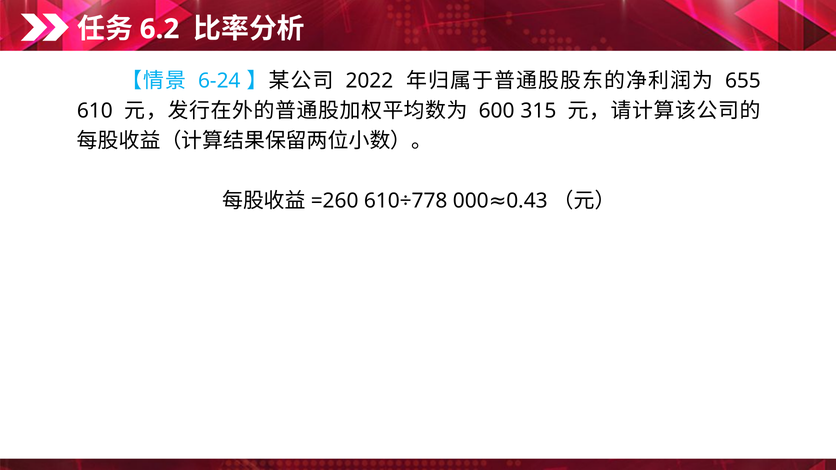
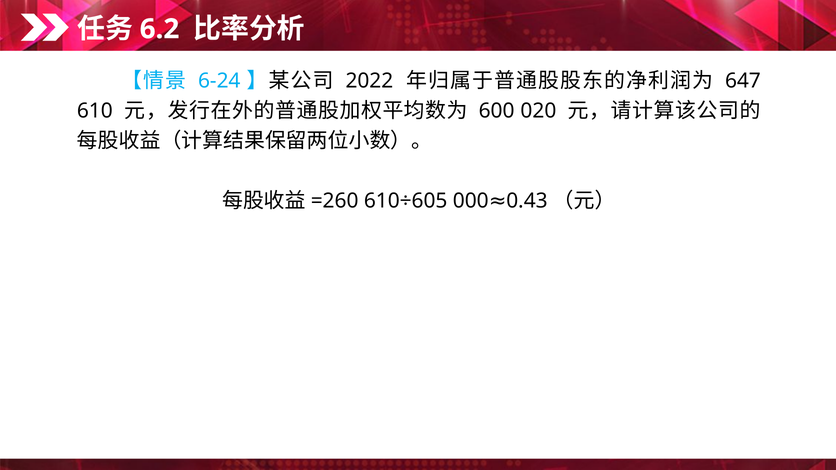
655: 655 -> 647
315: 315 -> 020
610÷778: 610÷778 -> 610÷605
